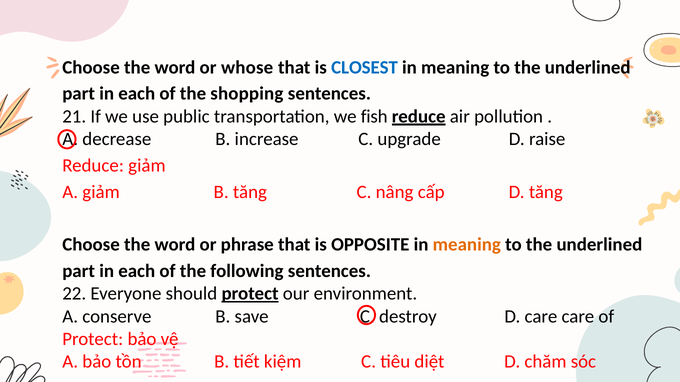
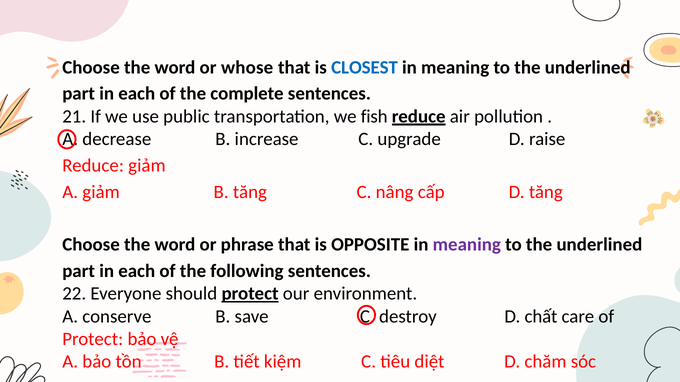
shopping: shopping -> complete
meaning at (467, 245) colour: orange -> purple
D care: care -> chất
